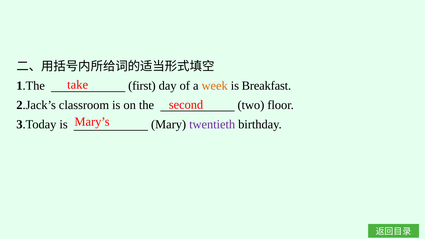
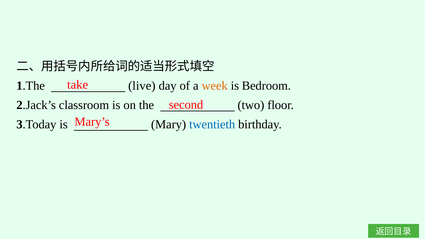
first: first -> live
Breakfast: Breakfast -> Bedroom
twentieth colour: purple -> blue
